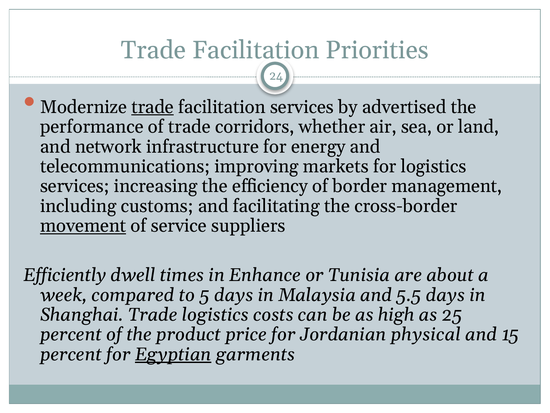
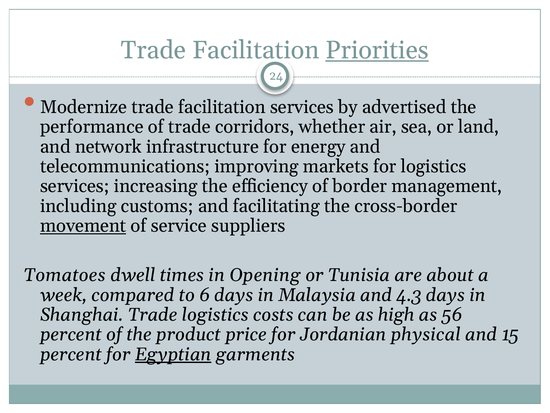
Priorities underline: none -> present
trade at (153, 107) underline: present -> none
Efficiently: Efficiently -> Tomatoes
Enhance: Enhance -> Opening
5: 5 -> 6
5.5: 5.5 -> 4.3
25: 25 -> 56
